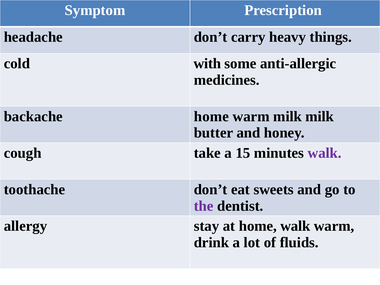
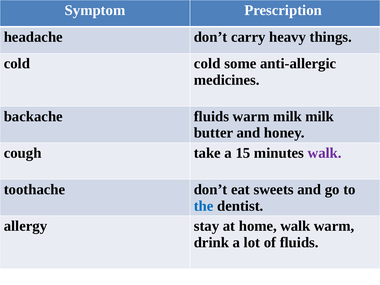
cold with: with -> cold
backache home: home -> fluids
the colour: purple -> blue
